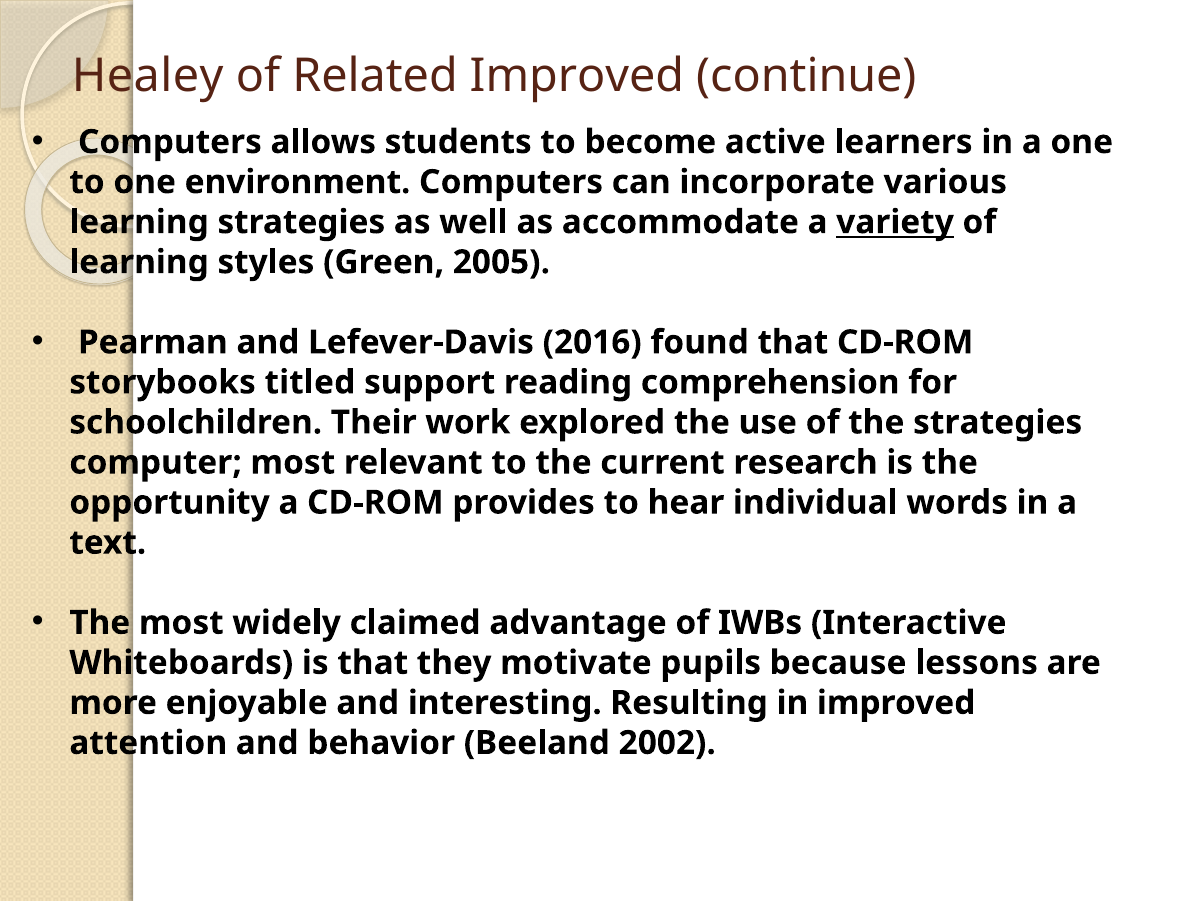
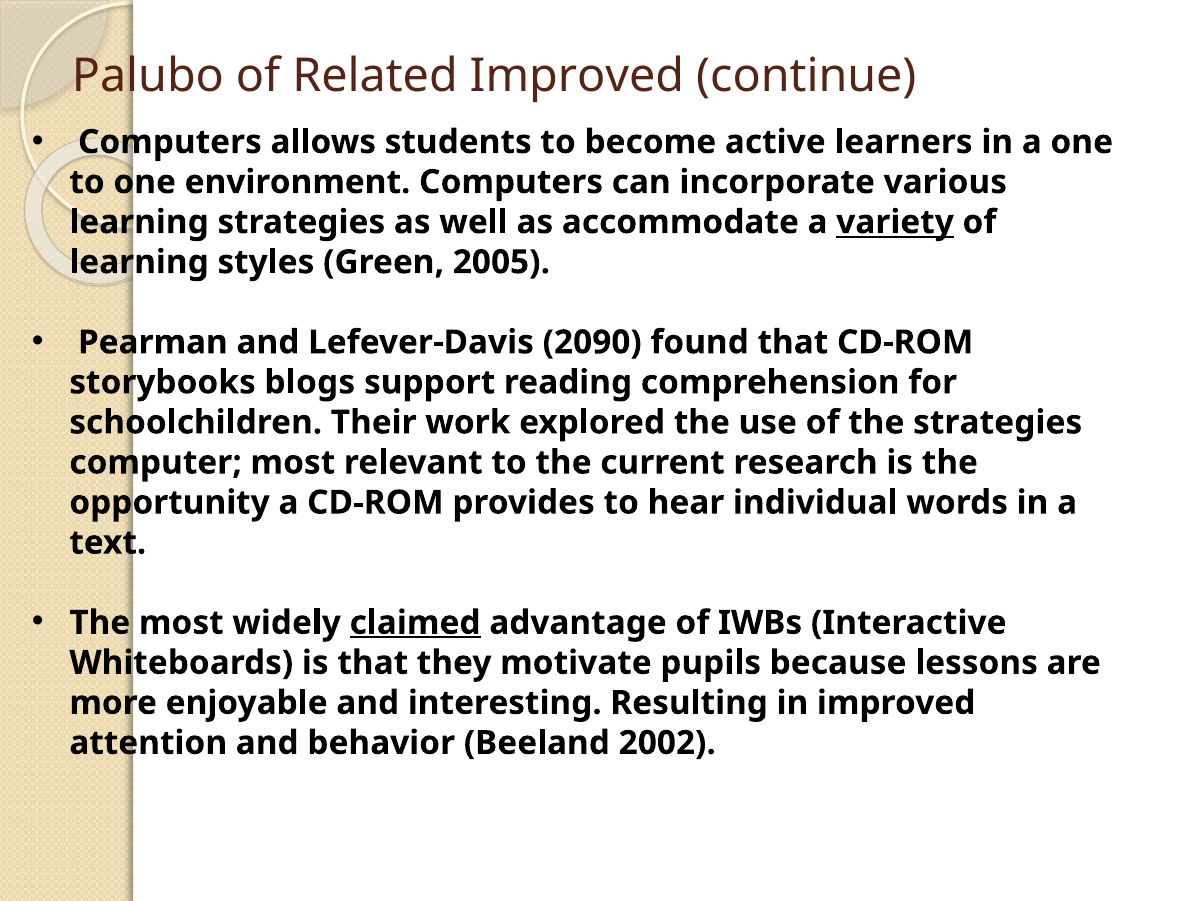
Healey: Healey -> Palubo
2016: 2016 -> 2090
titled: titled -> blogs
claimed underline: none -> present
